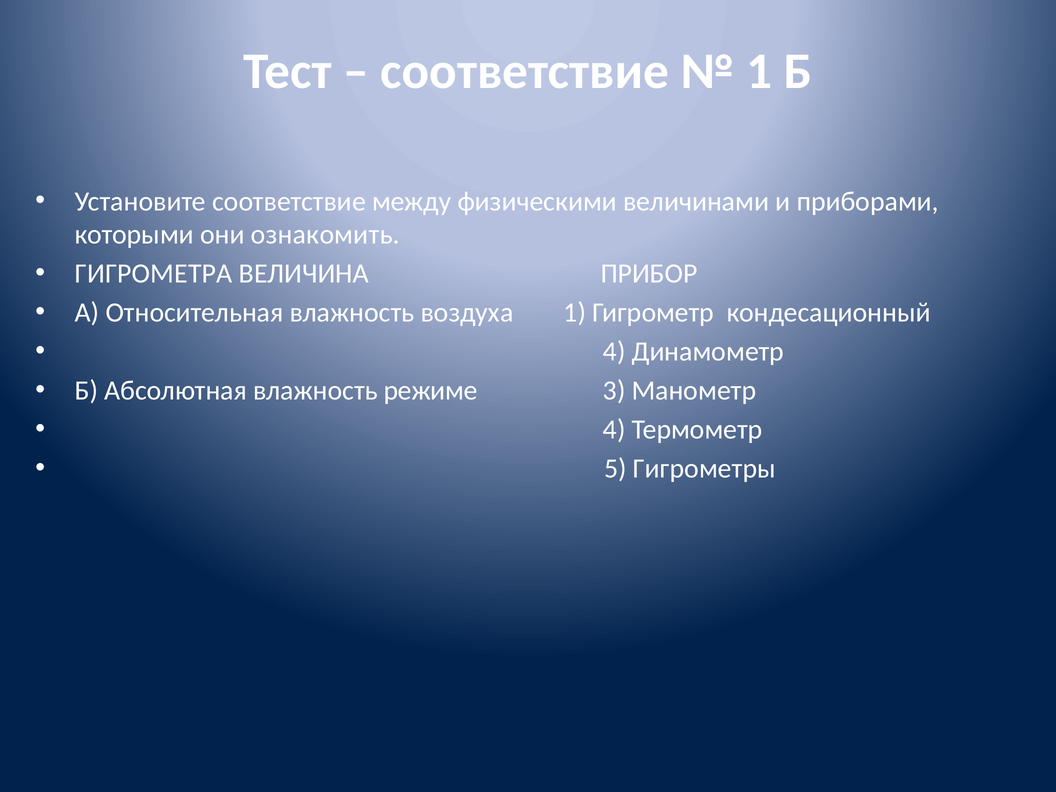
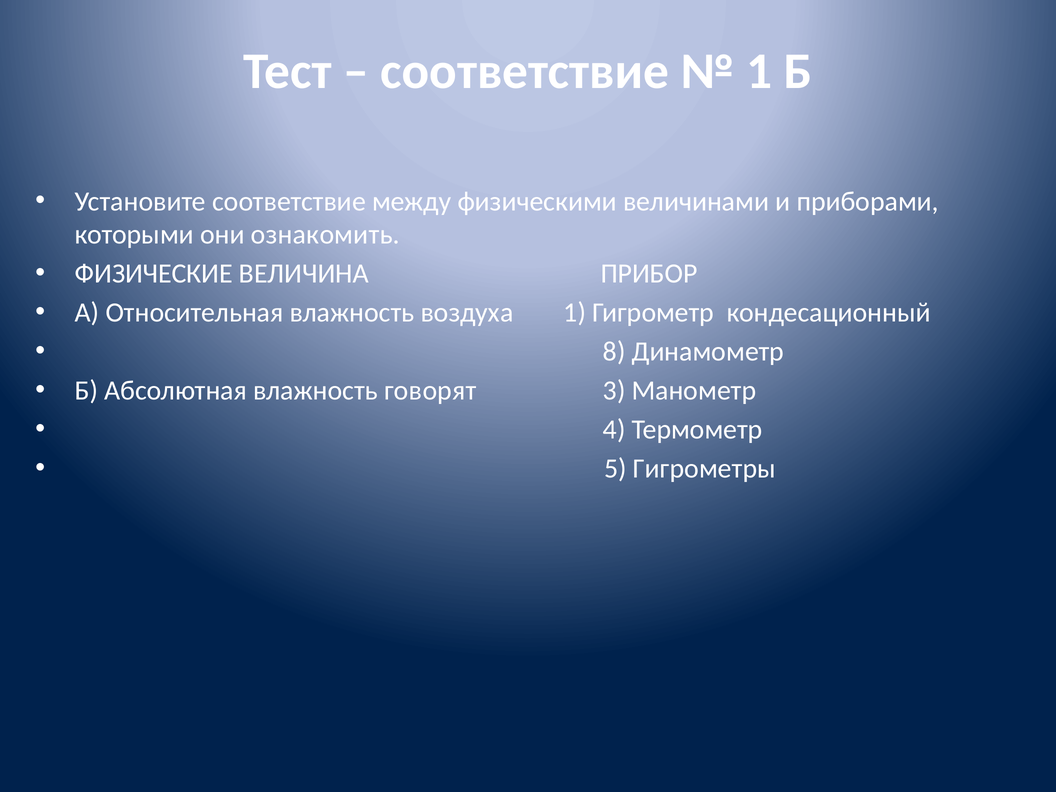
ГИГРОМЕТРА: ГИГРОМЕТРА -> ФИЗИЧЕСКИЕ
4 at (614, 352): 4 -> 8
режиме: режиме -> говорят
